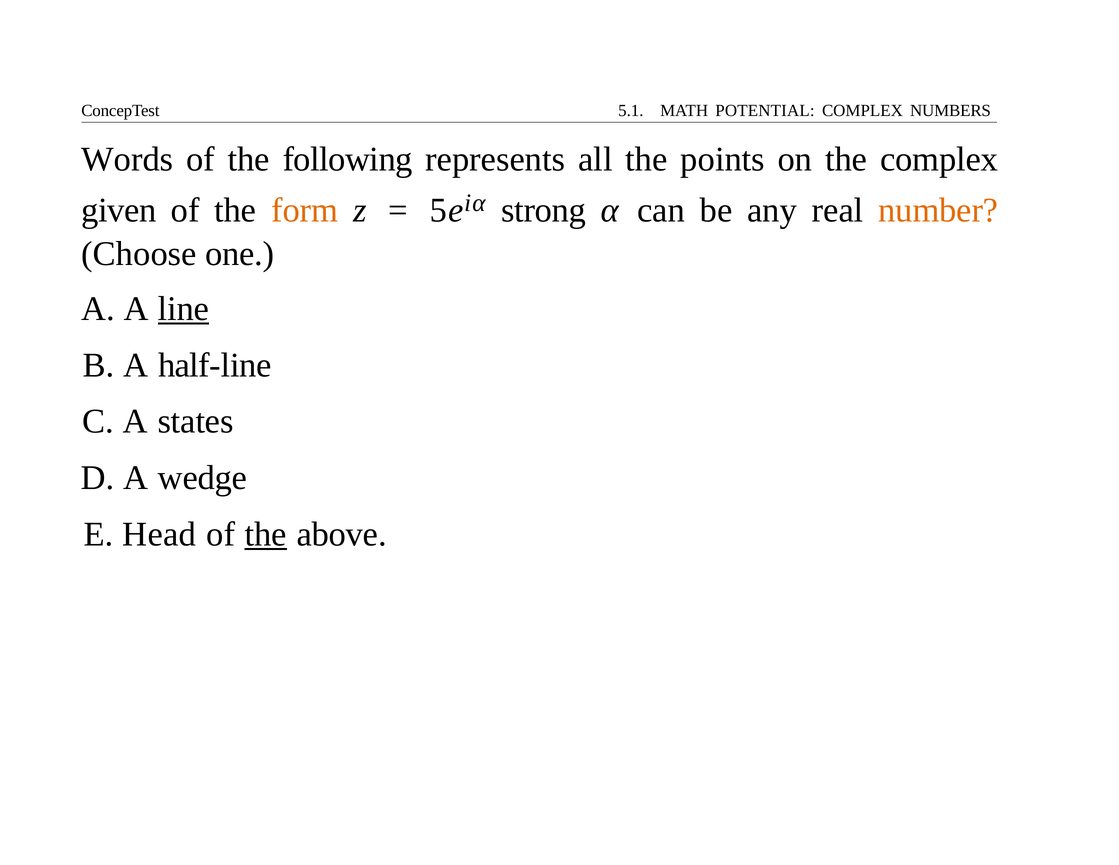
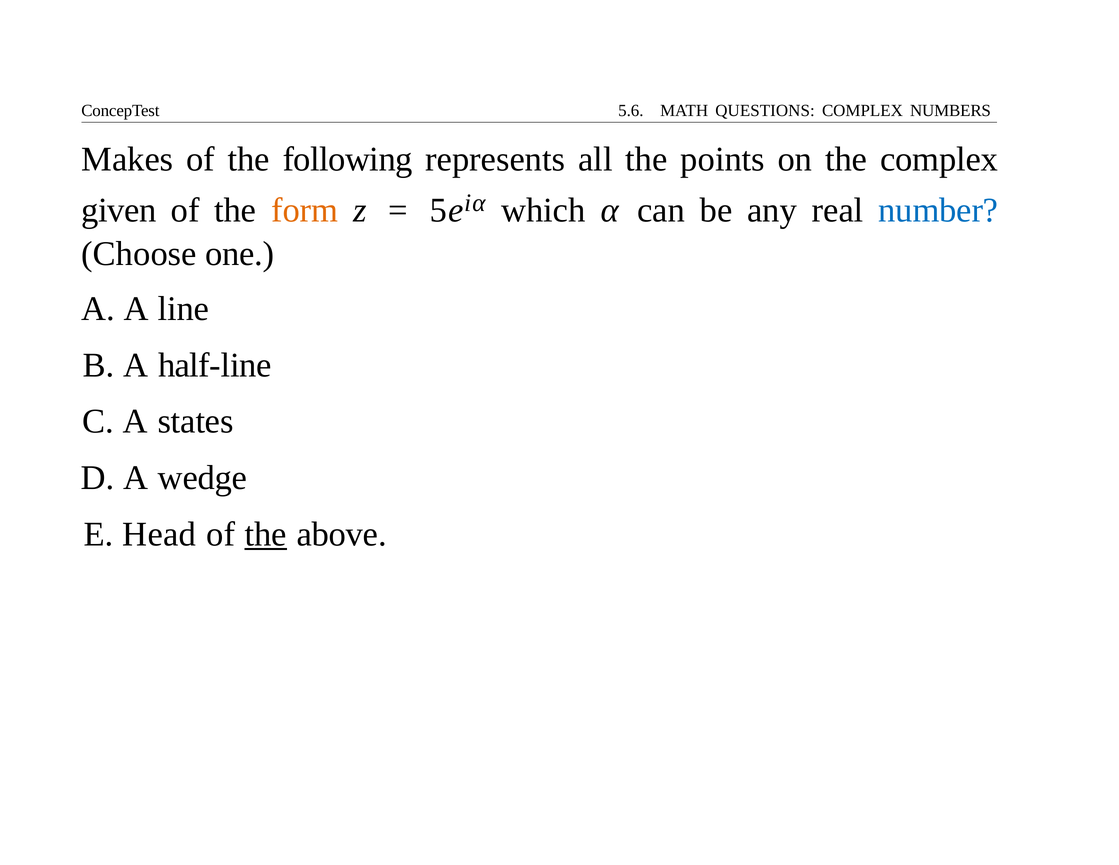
5.1: 5.1 -> 5.6
POTENTIAL: POTENTIAL -> QUESTIONS
Words: Words -> Makes
strong: strong -> which
number colour: orange -> blue
line underline: present -> none
